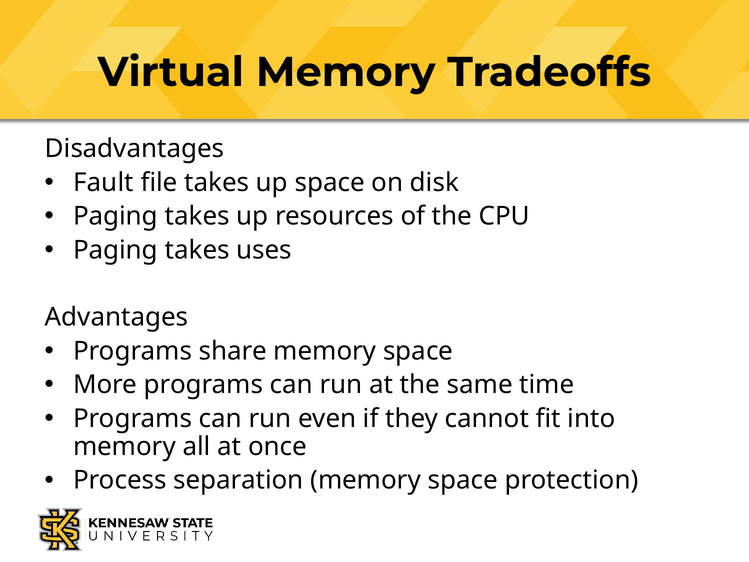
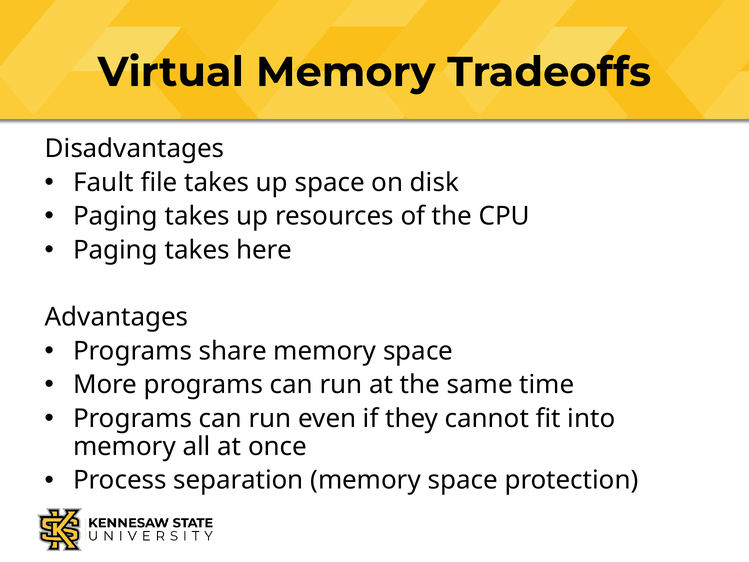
uses: uses -> here
